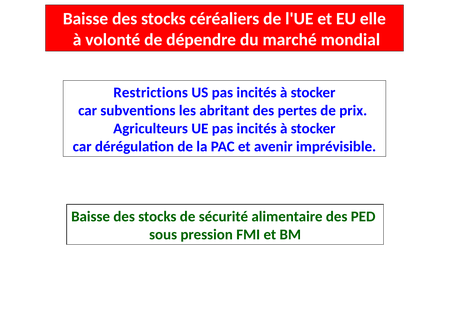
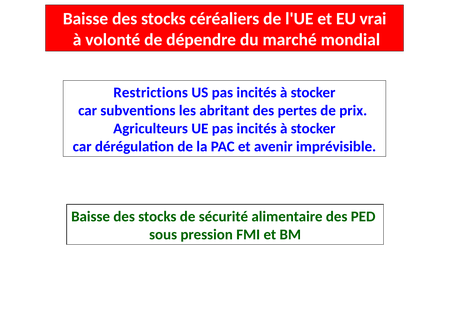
elle: elle -> vrai
